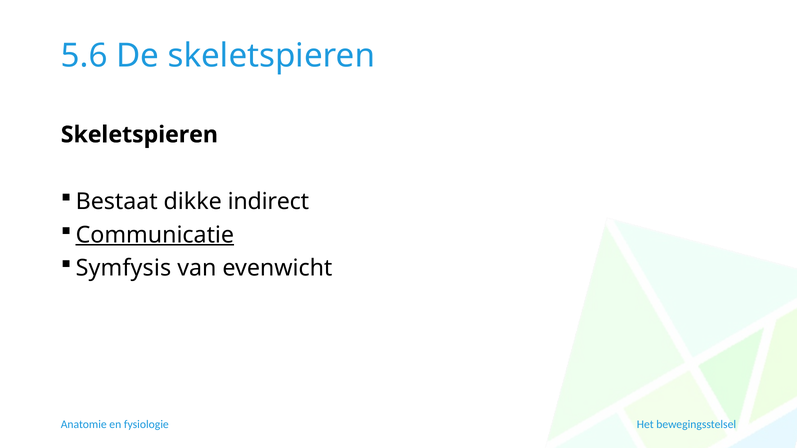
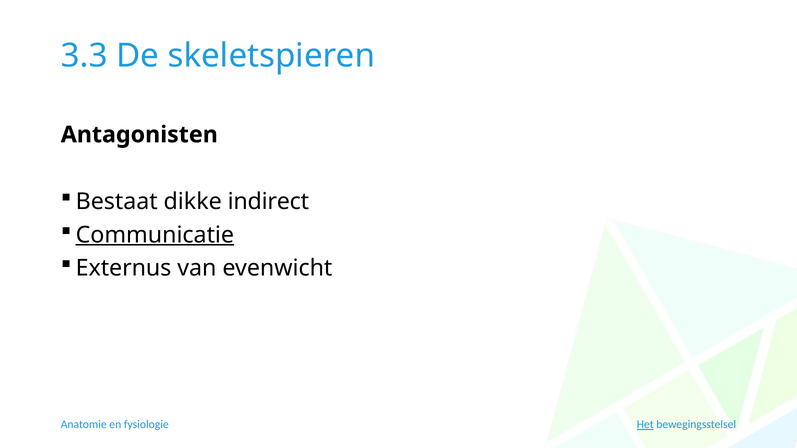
5.6: 5.6 -> 3.3
Skeletspieren at (139, 135): Skeletspieren -> Antagonisten
Symfysis: Symfysis -> Externus
Het underline: none -> present
